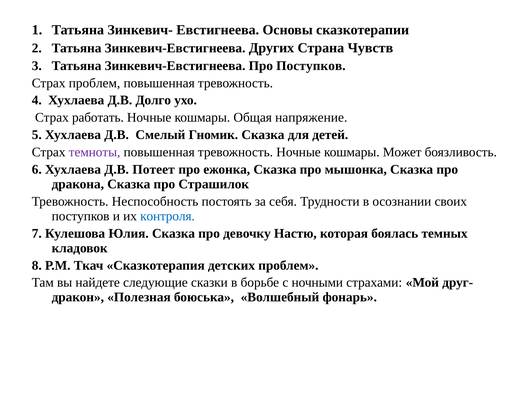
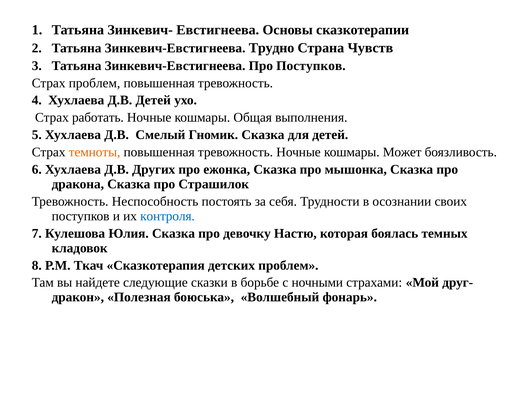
Других: Других -> Трудно
Д.В Долго: Долго -> Детей
напряжение: напряжение -> выполнения
темноты colour: purple -> orange
Потеет: Потеет -> Других
